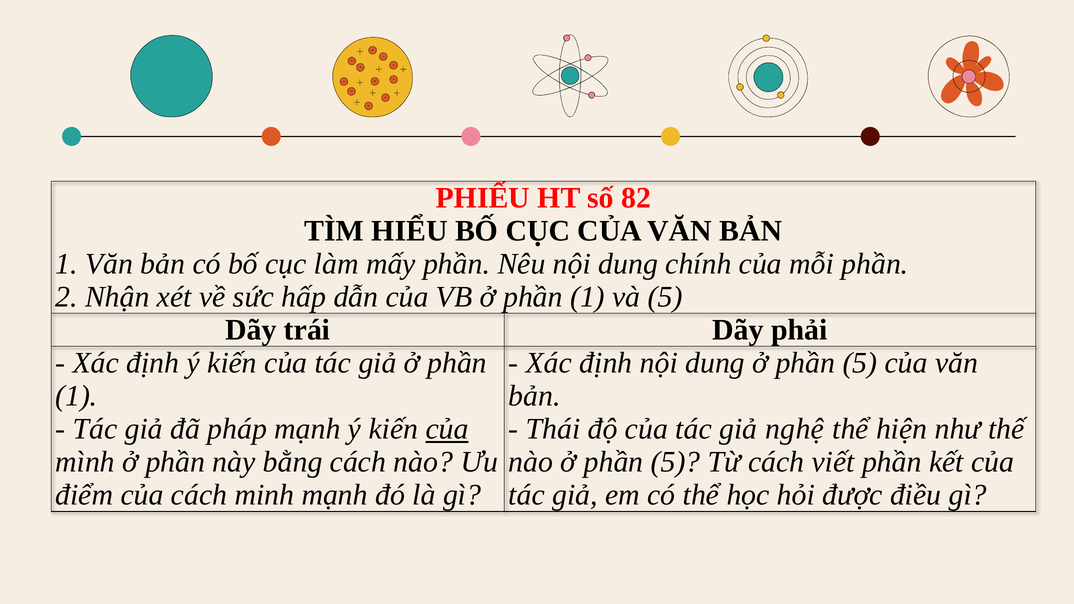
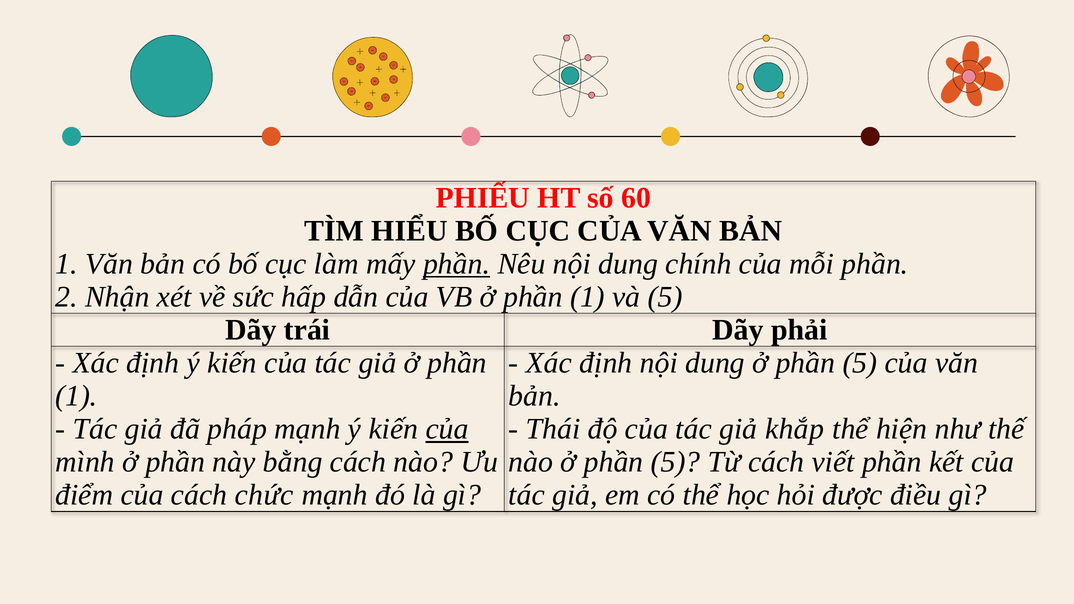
82: 82 -> 60
phần at (457, 264) underline: none -> present
nghệ: nghệ -> khắp
minh: minh -> chức
